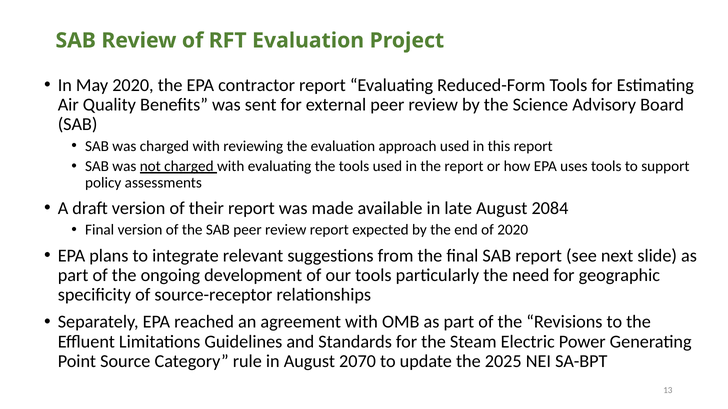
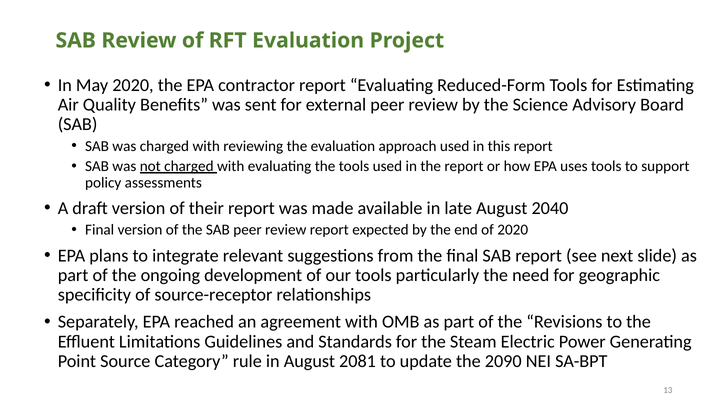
2084: 2084 -> 2040
2070: 2070 -> 2081
2025: 2025 -> 2090
